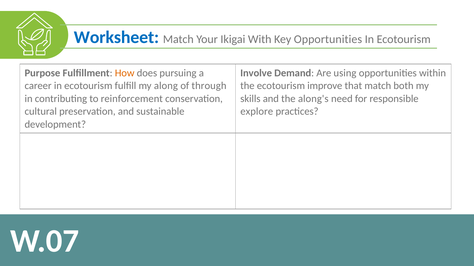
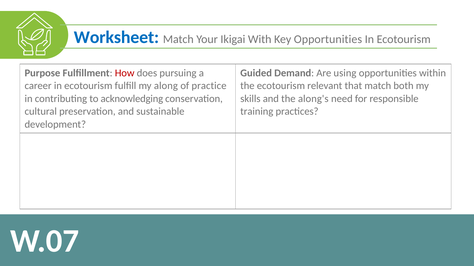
How colour: orange -> red
Involve: Involve -> Guided
through: through -> practice
improve: improve -> relevant
reinforcement: reinforcement -> acknowledging
explore: explore -> training
